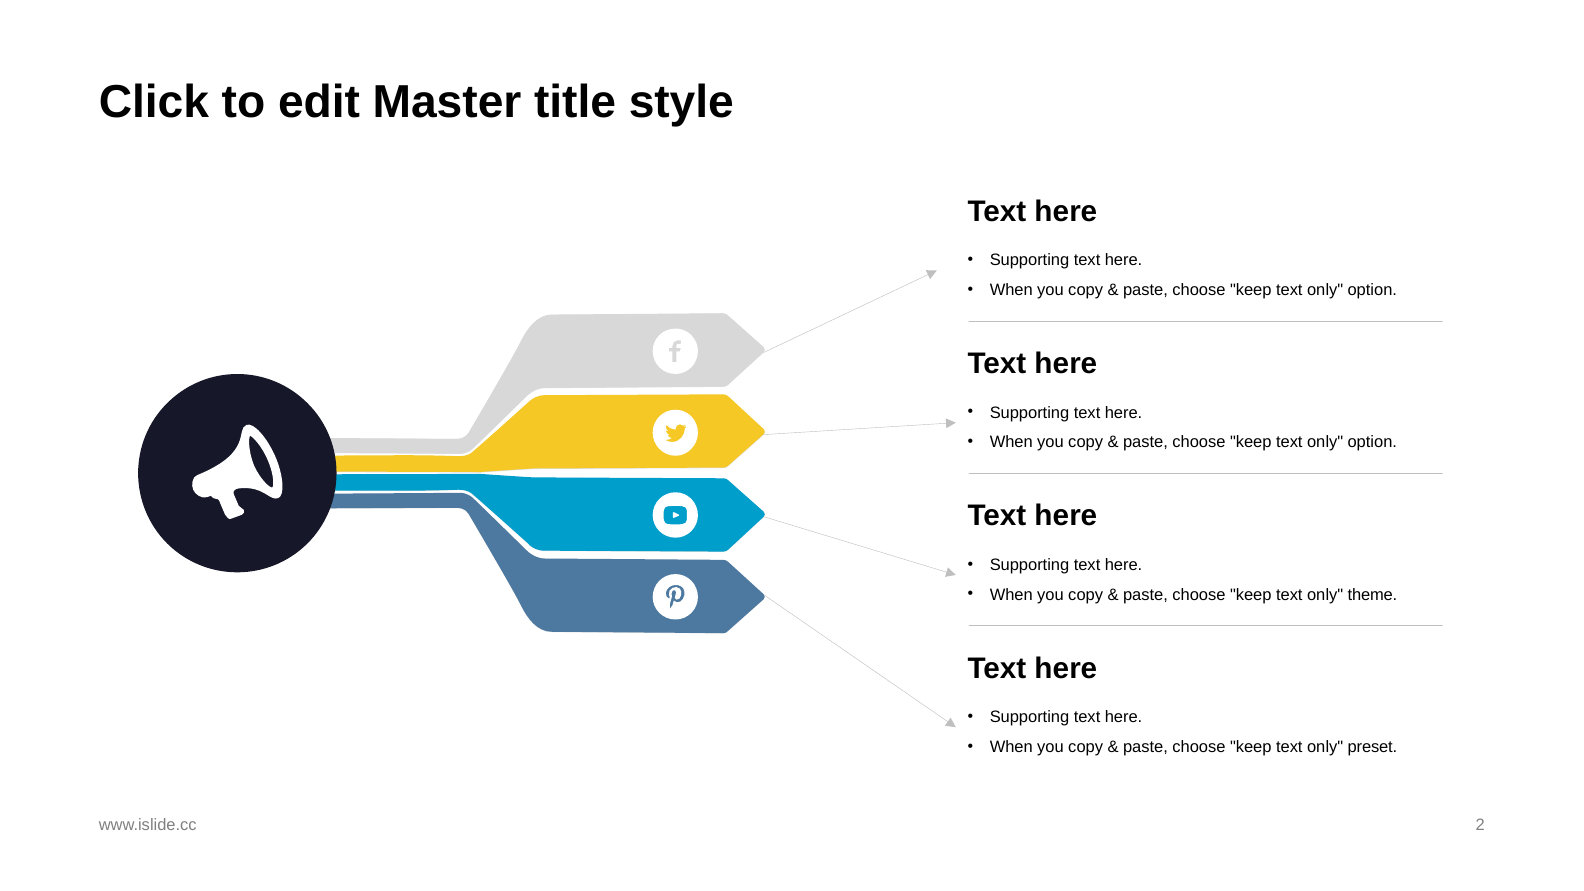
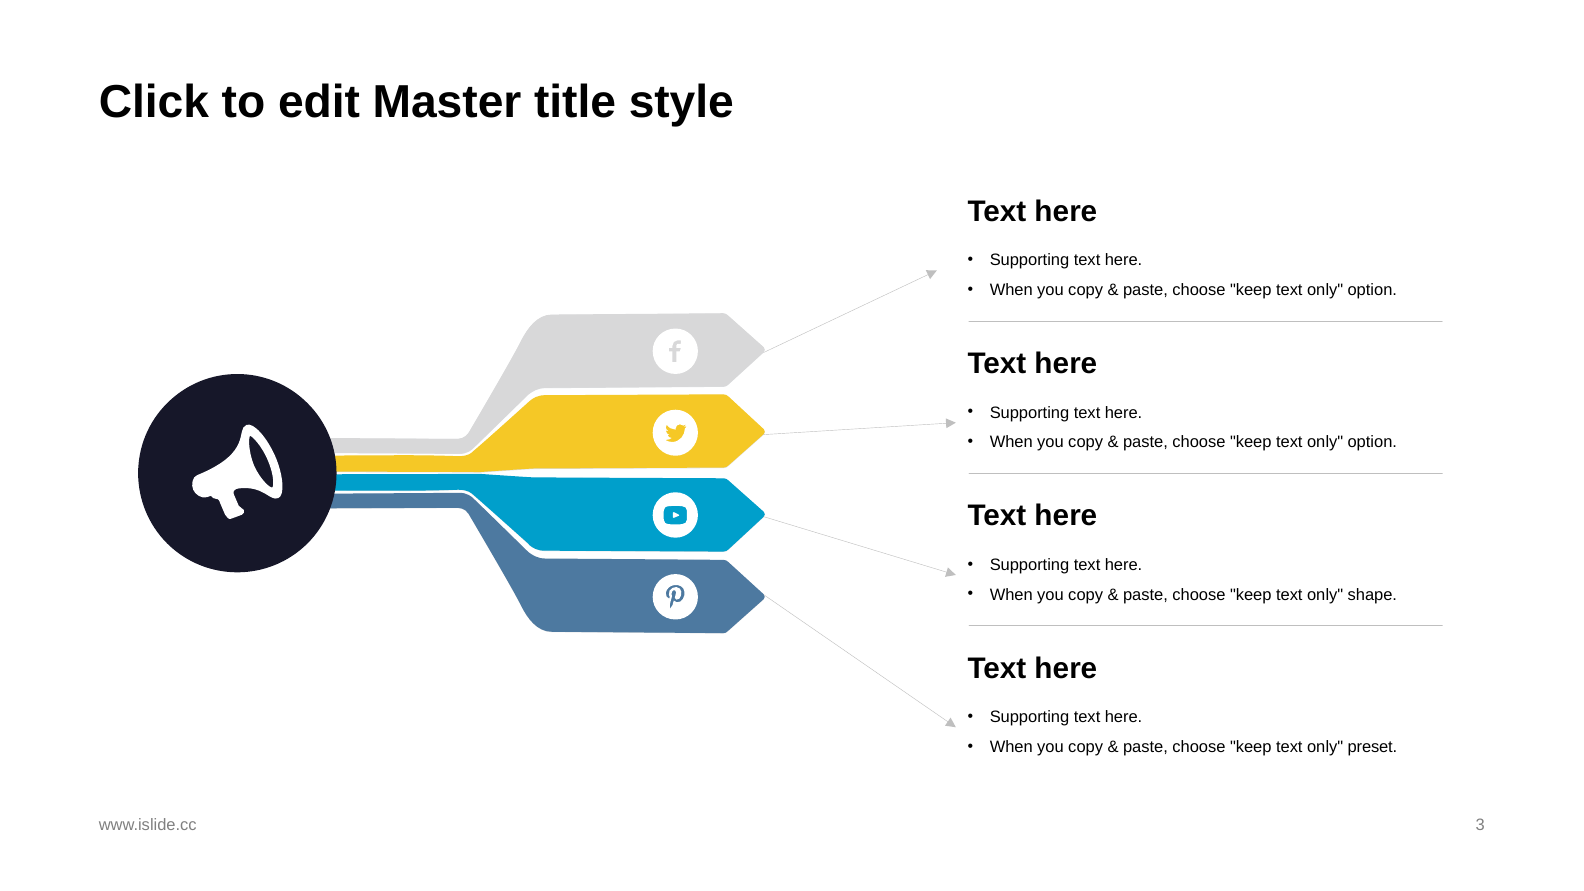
theme: theme -> shape
2: 2 -> 3
